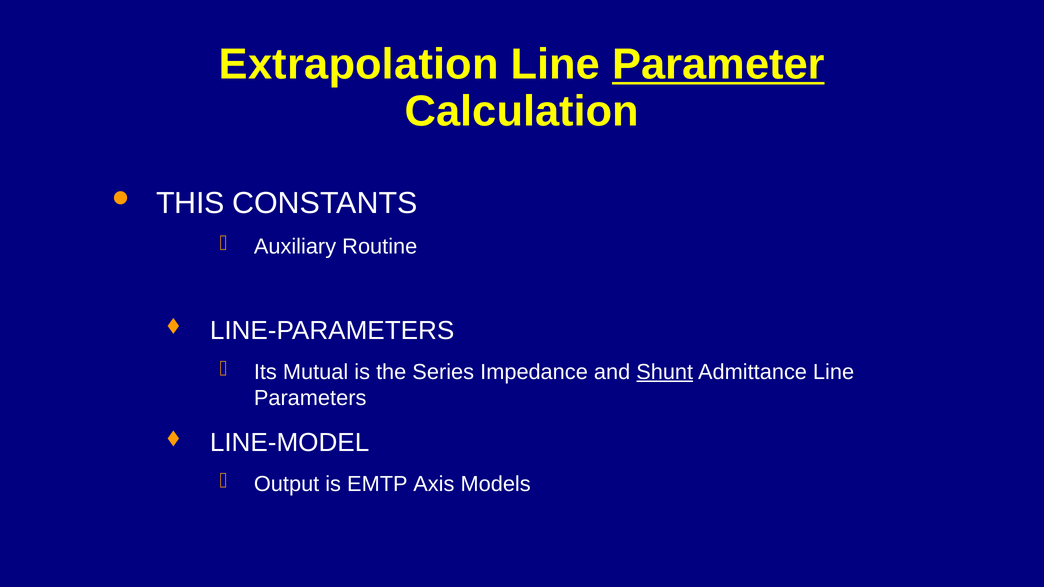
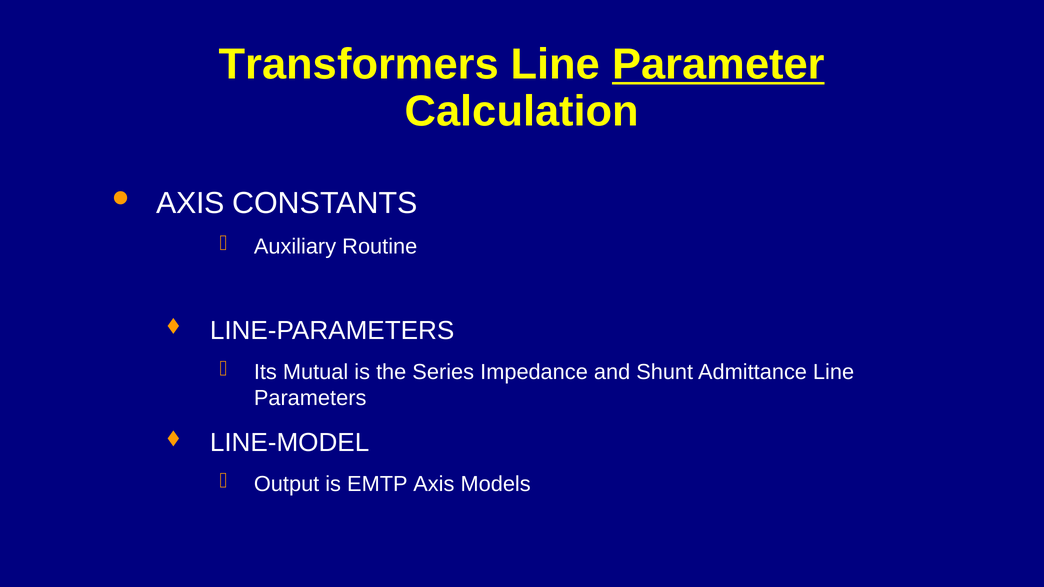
Extrapolation: Extrapolation -> Transformers
THIS at (190, 203): THIS -> AXIS
Shunt underline: present -> none
